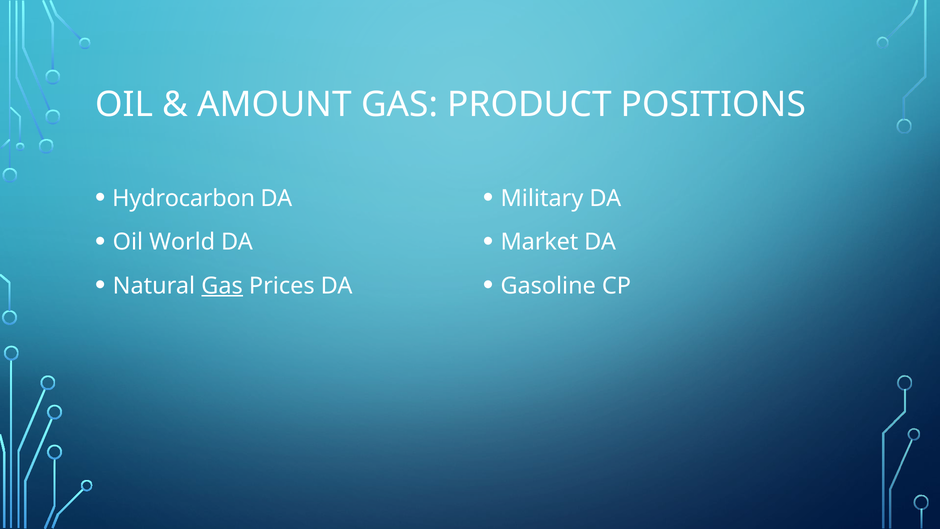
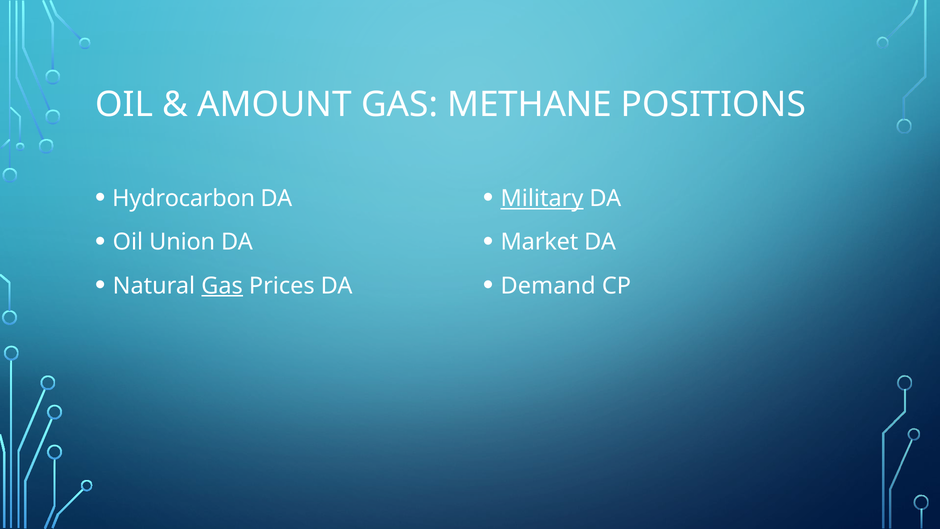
PRODUCT: PRODUCT -> METHANE
Military underline: none -> present
World: World -> Union
Gasoline: Gasoline -> Demand
